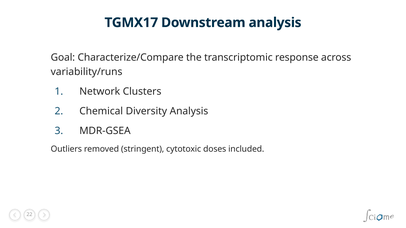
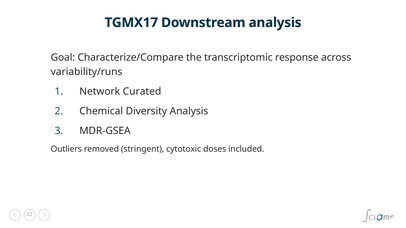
Clusters: Clusters -> Curated
